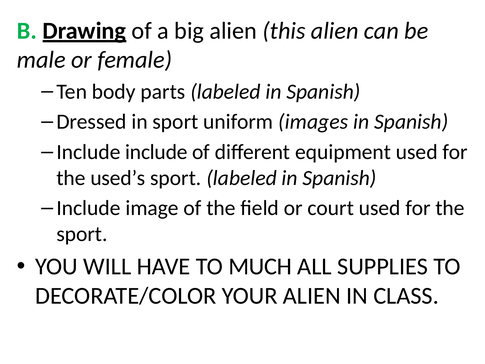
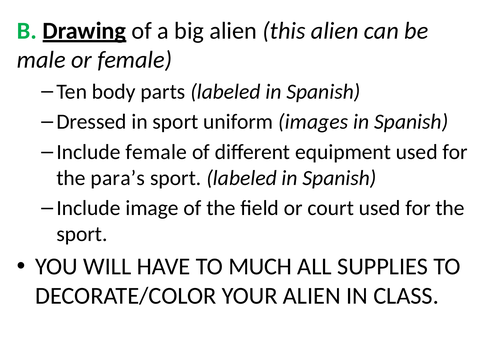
Include include: include -> female
used’s: used’s -> para’s
